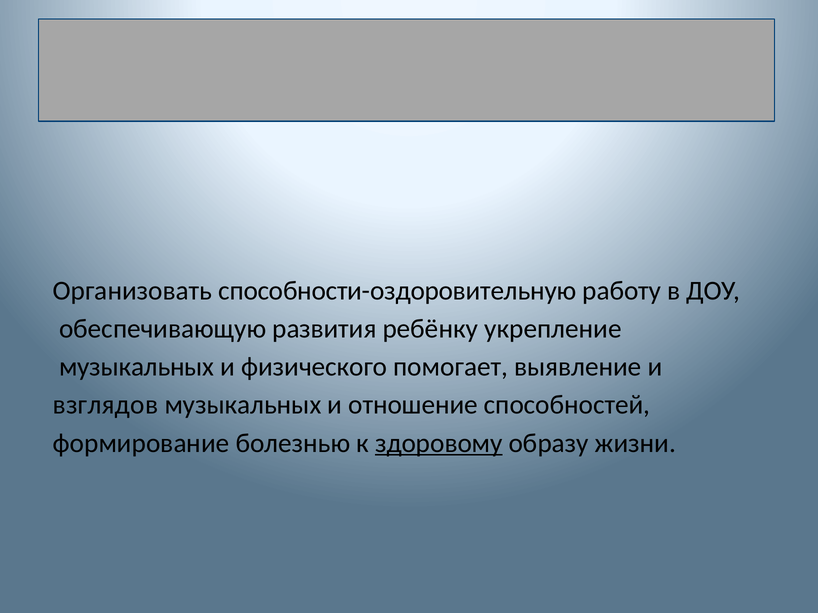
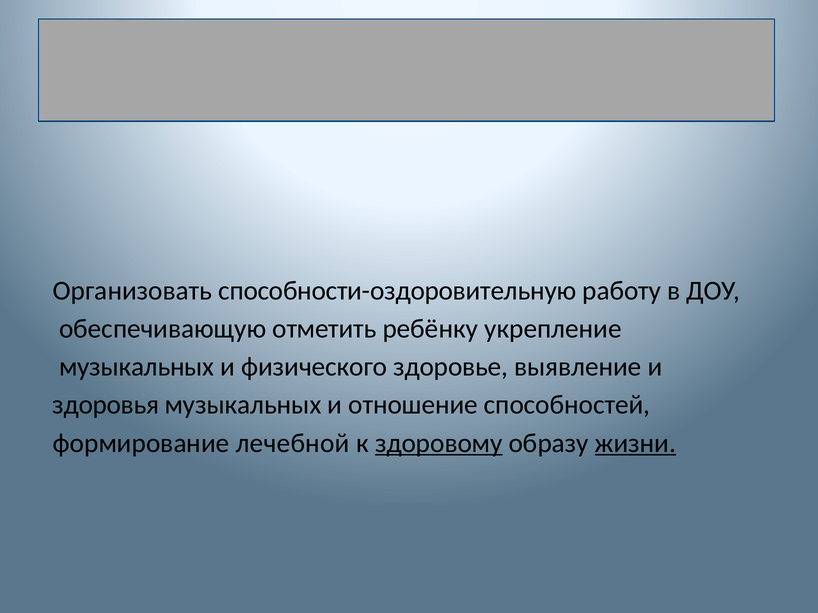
развития: развития -> отметить
помогает: помогает -> здоровье
взглядов: взглядов -> здоровья
болезнью: болезнью -> лечебной
жизни underline: none -> present
